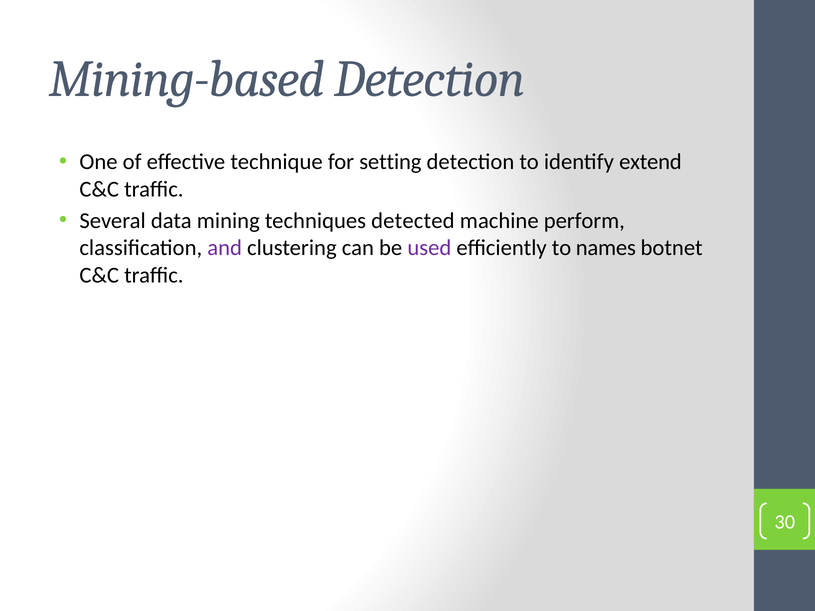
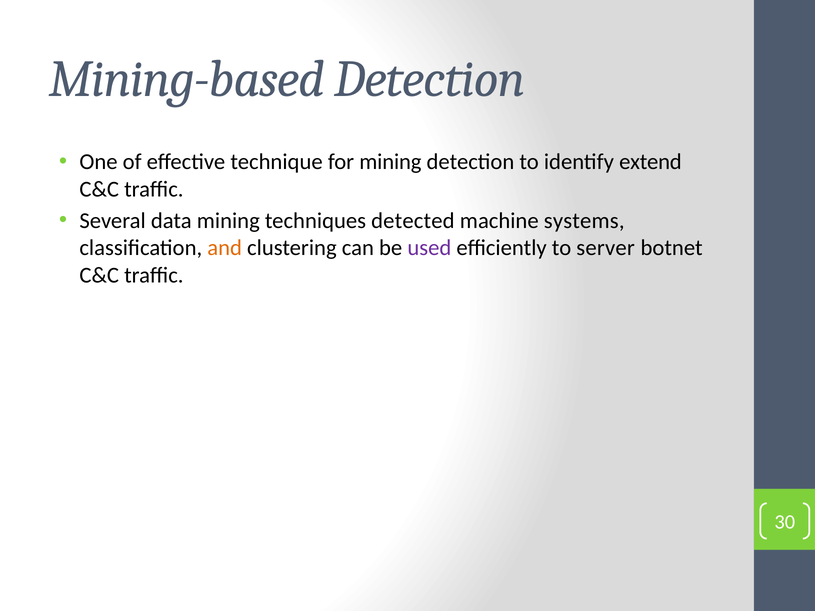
for setting: setting -> mining
perform: perform -> systems
and colour: purple -> orange
names: names -> server
